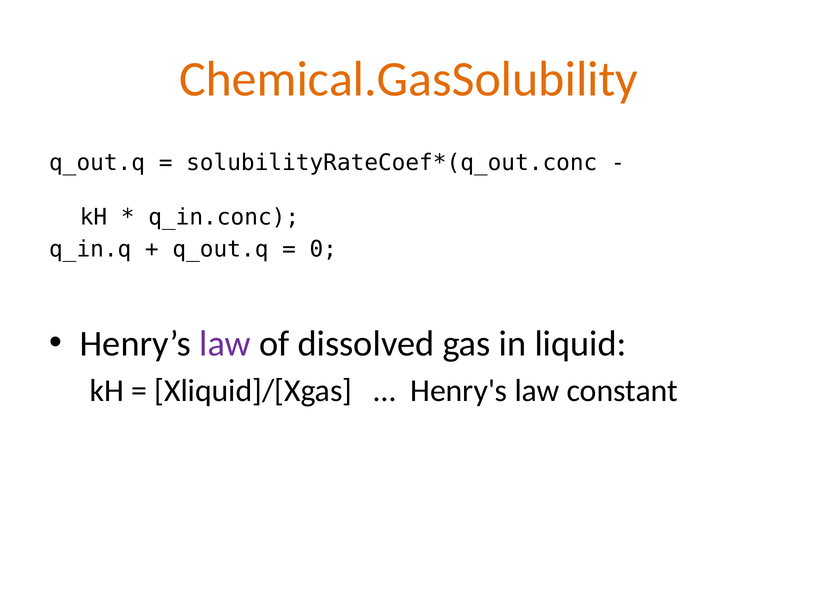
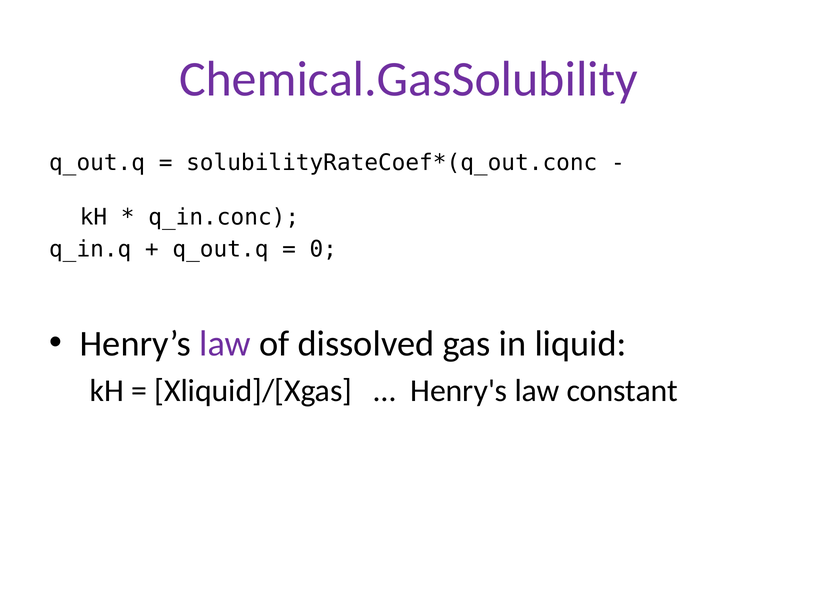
Chemical.GasSolubility colour: orange -> purple
